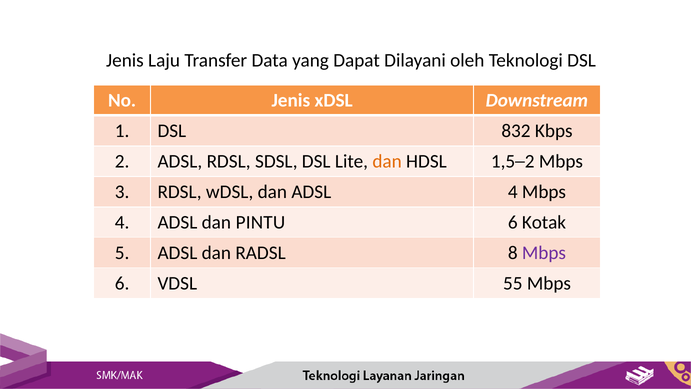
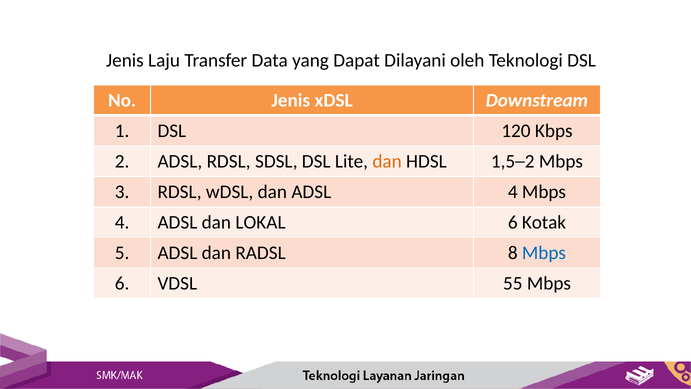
832: 832 -> 120
PINTU: PINTU -> LOKAL
Mbps at (544, 253) colour: purple -> blue
